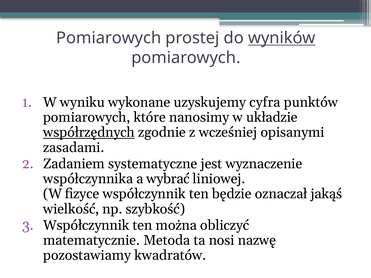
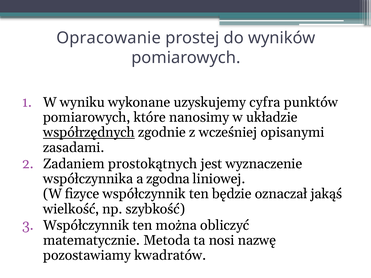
Pomiarowych at (109, 38): Pomiarowych -> Opracowanie
wyników underline: present -> none
systematyczne: systematyczne -> prostokątnych
wybrać: wybrać -> zgodna
